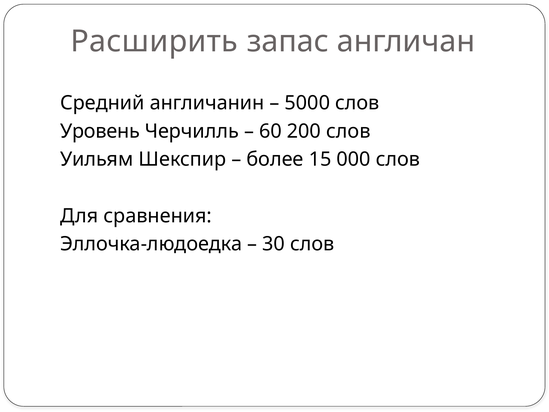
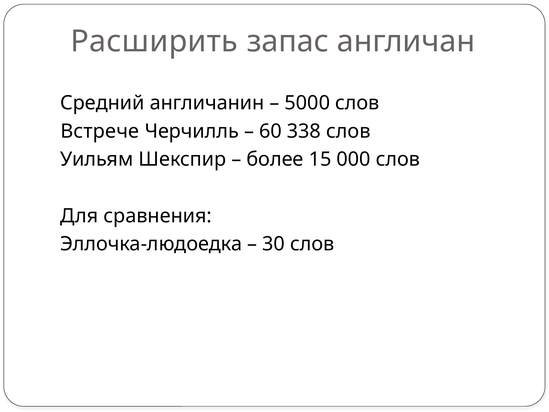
Уровень: Уровень -> Встрече
200: 200 -> 338
